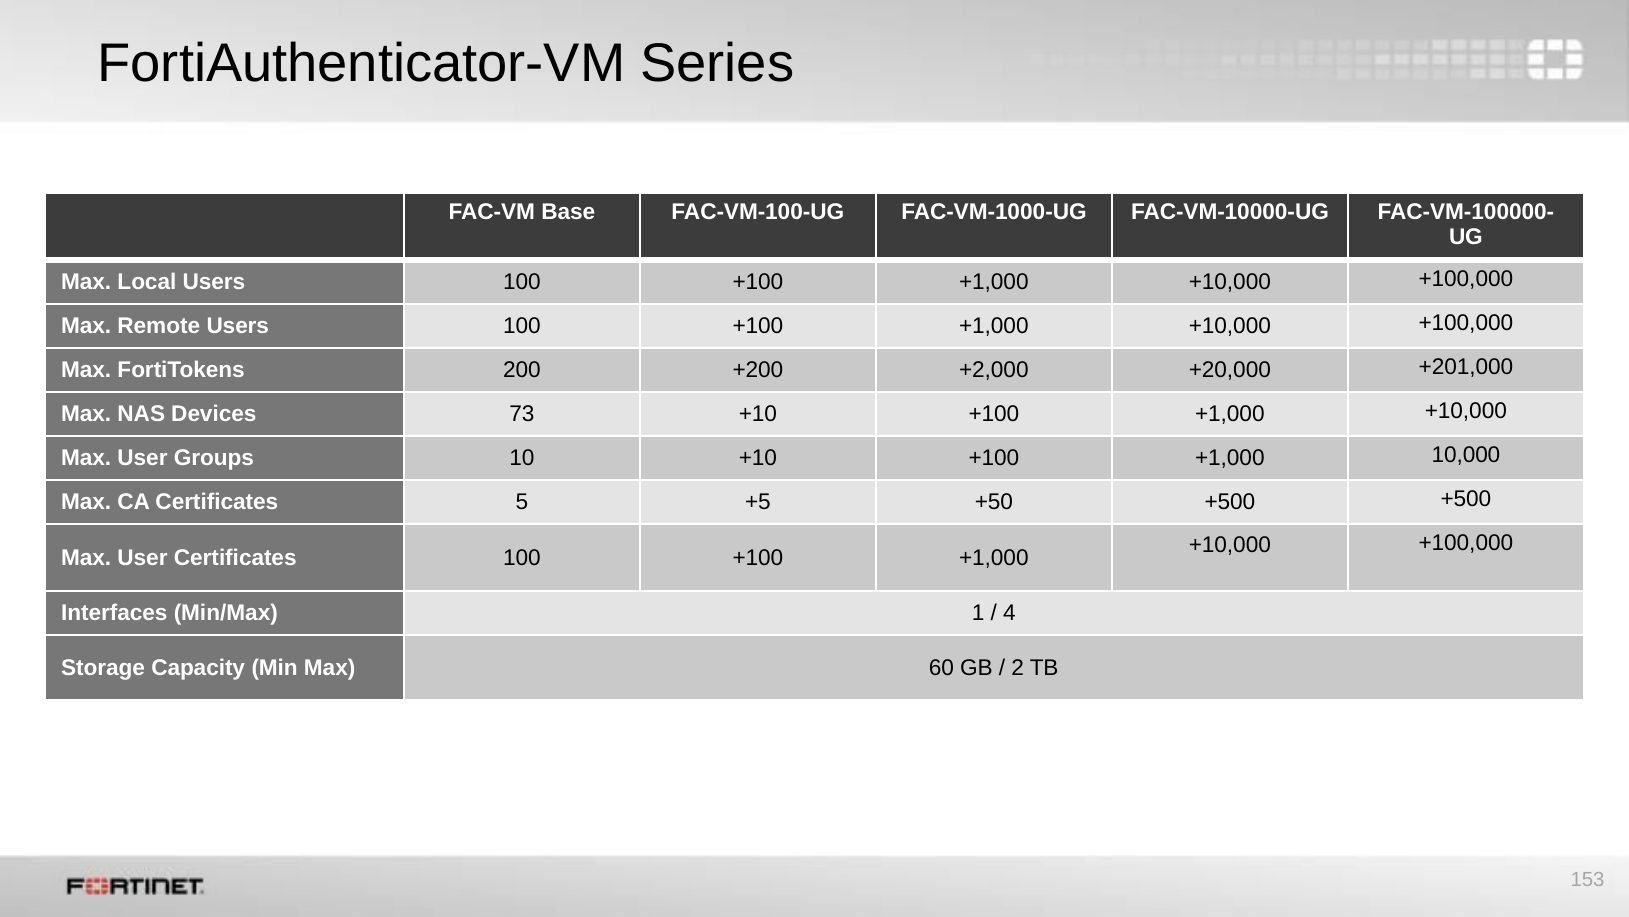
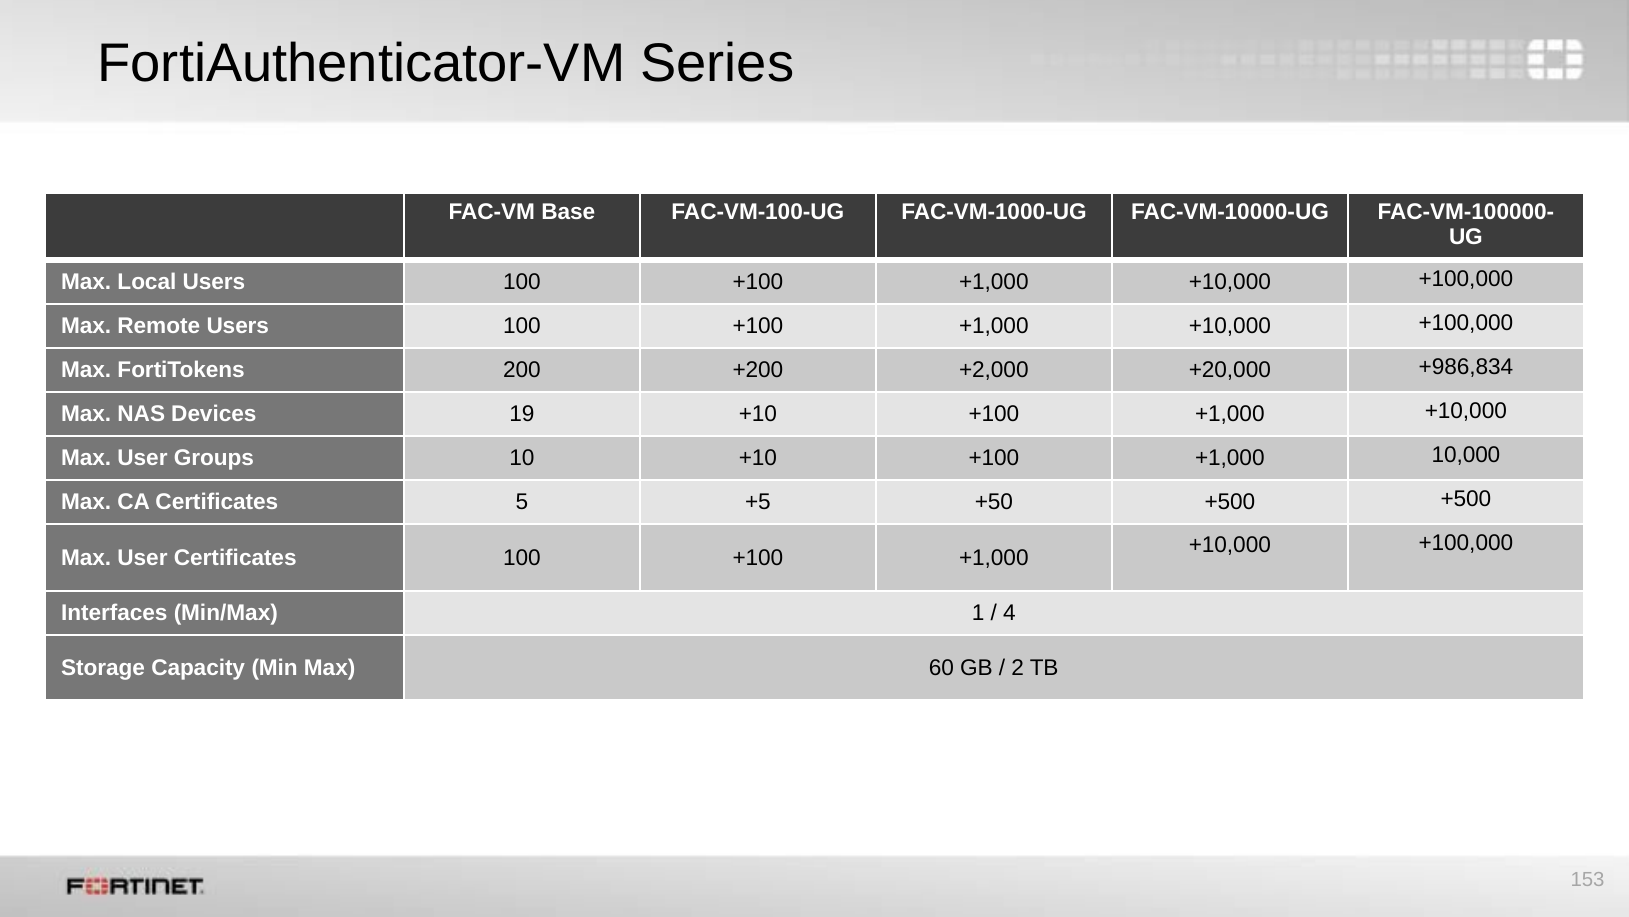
+201,000: +201,000 -> +986,834
73: 73 -> 19
